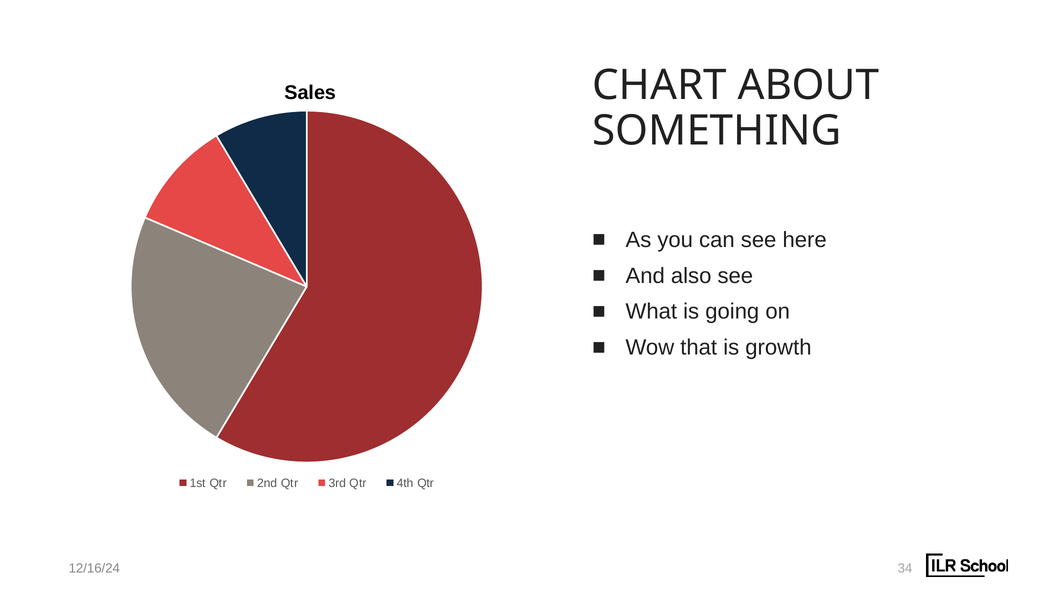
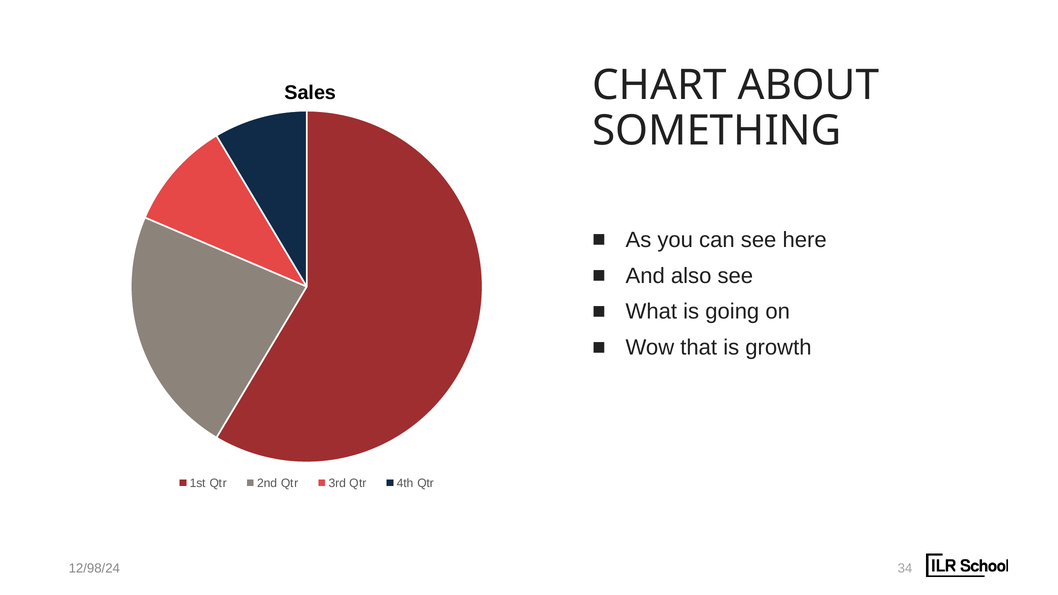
12/16/24: 12/16/24 -> 12/98/24
